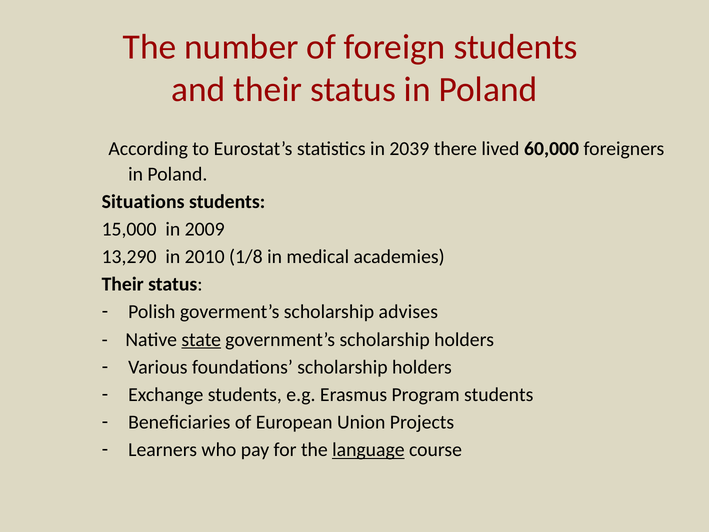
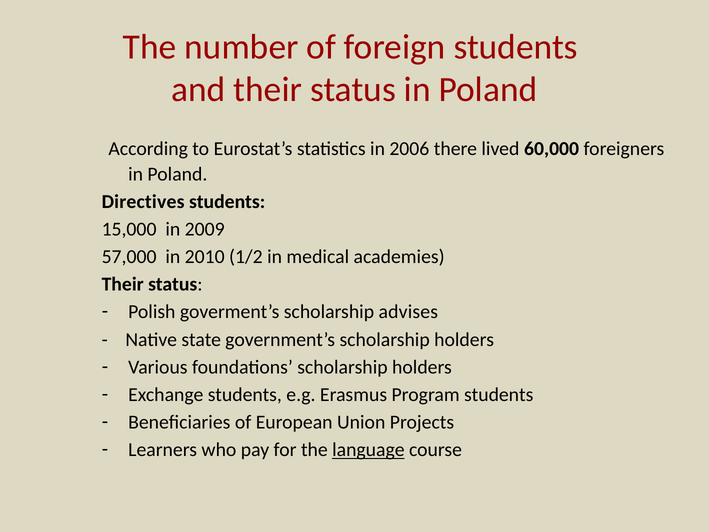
2039: 2039 -> 2006
Situations: Situations -> Directives
13,290: 13,290 -> 57,000
1/8: 1/8 -> 1/2
state underline: present -> none
